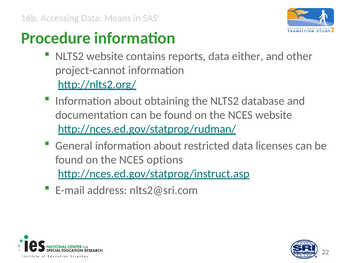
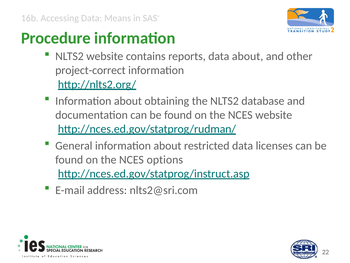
data either: either -> about
project-cannot: project-cannot -> project-correct
